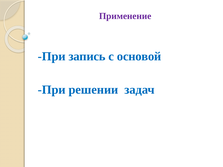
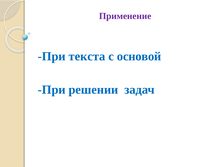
запись: запись -> текста
